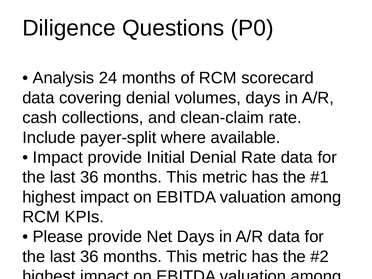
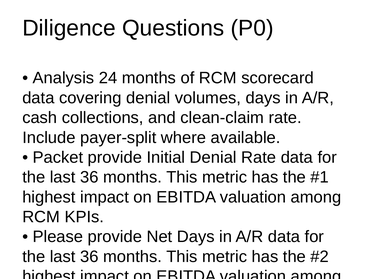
Impact at (58, 157): Impact -> Packet
